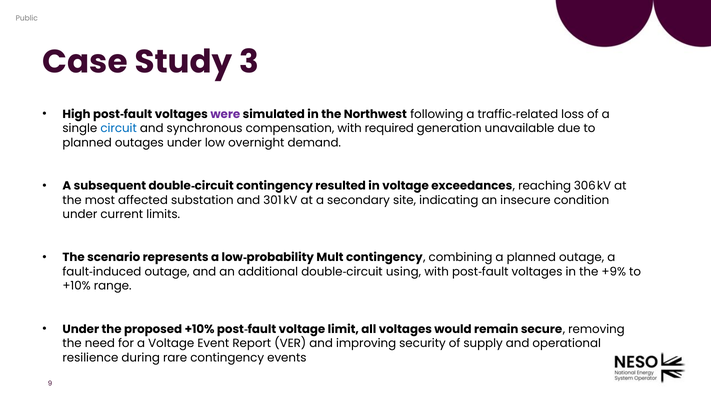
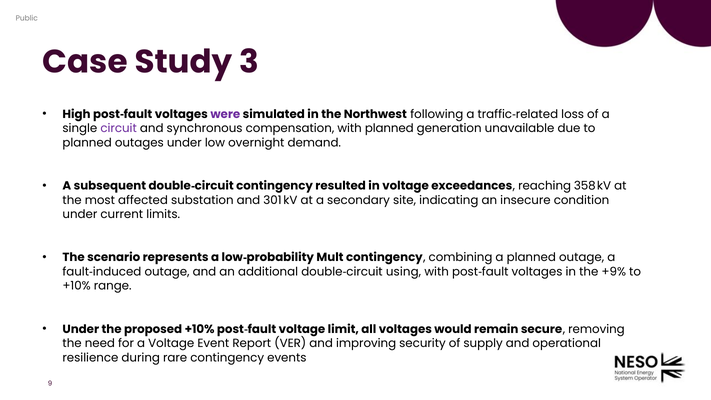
circuit at (119, 128) colour: blue -> purple
with required: required -> planned
306: 306 -> 358
